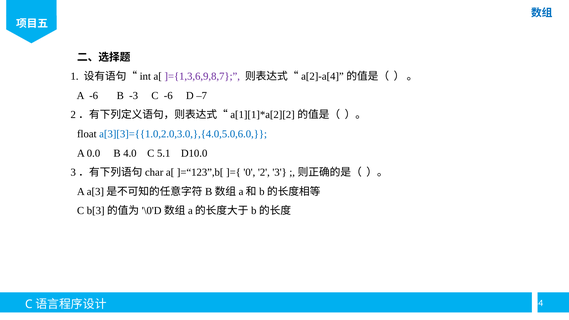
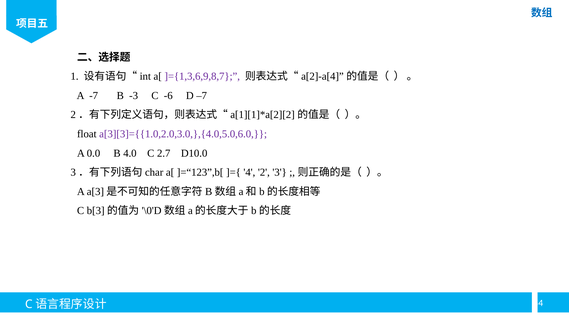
A -6: -6 -> -7
a[3][3]={{1.0,2.0,3.0,},{4.0,5.0,6.0 colour: blue -> purple
5.1: 5.1 -> 2.7
0: 0 -> 4
